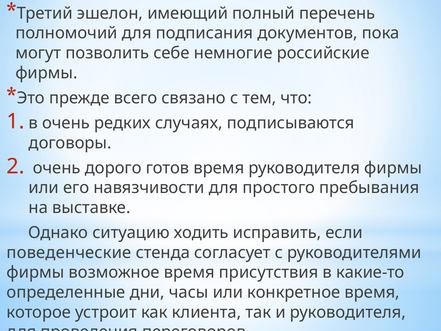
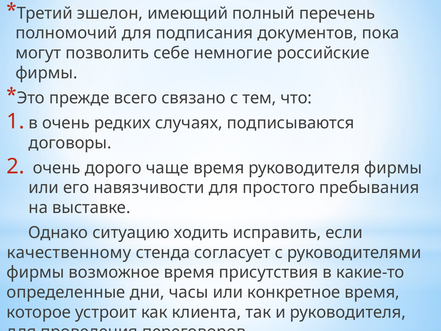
готов: готов -> чаще
поведенческие: поведенческие -> качественному
